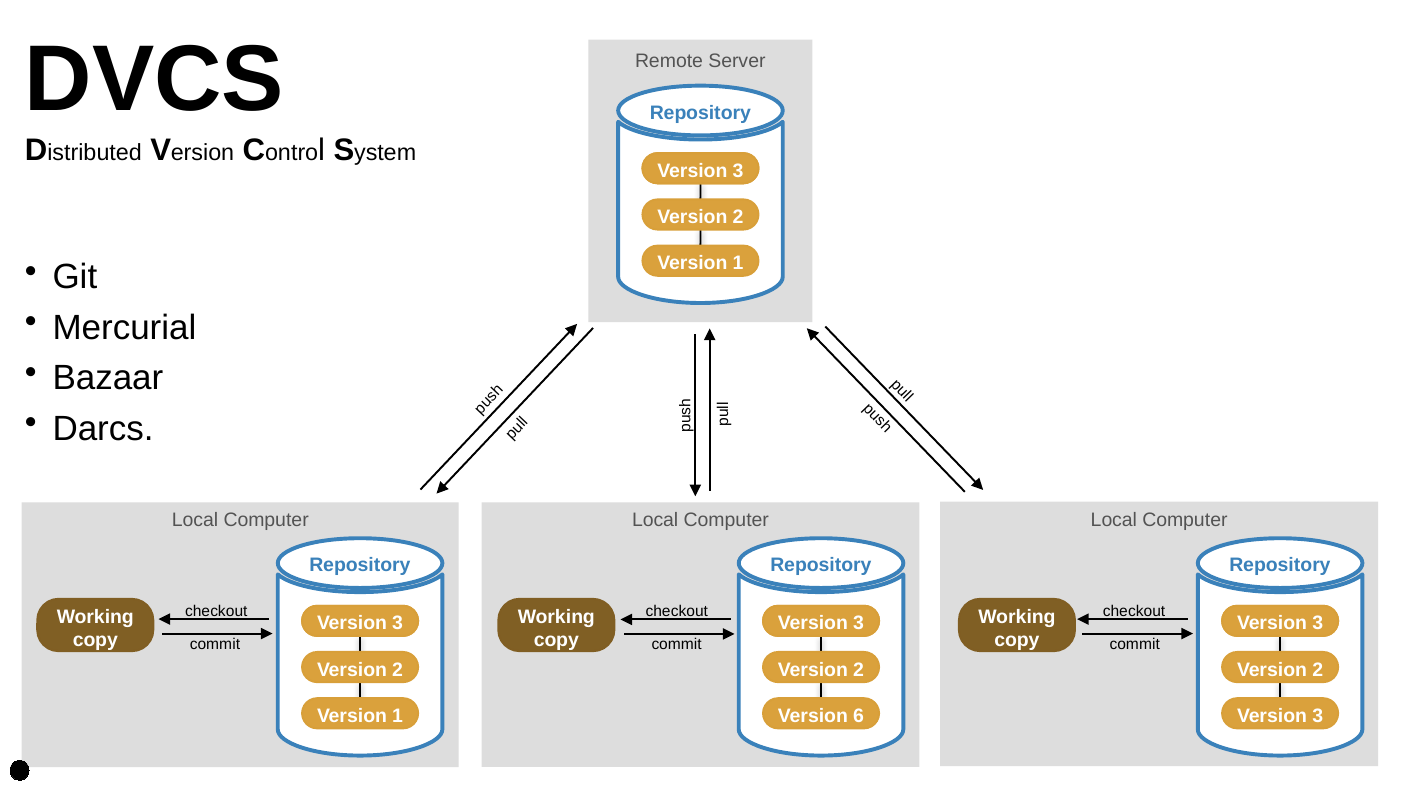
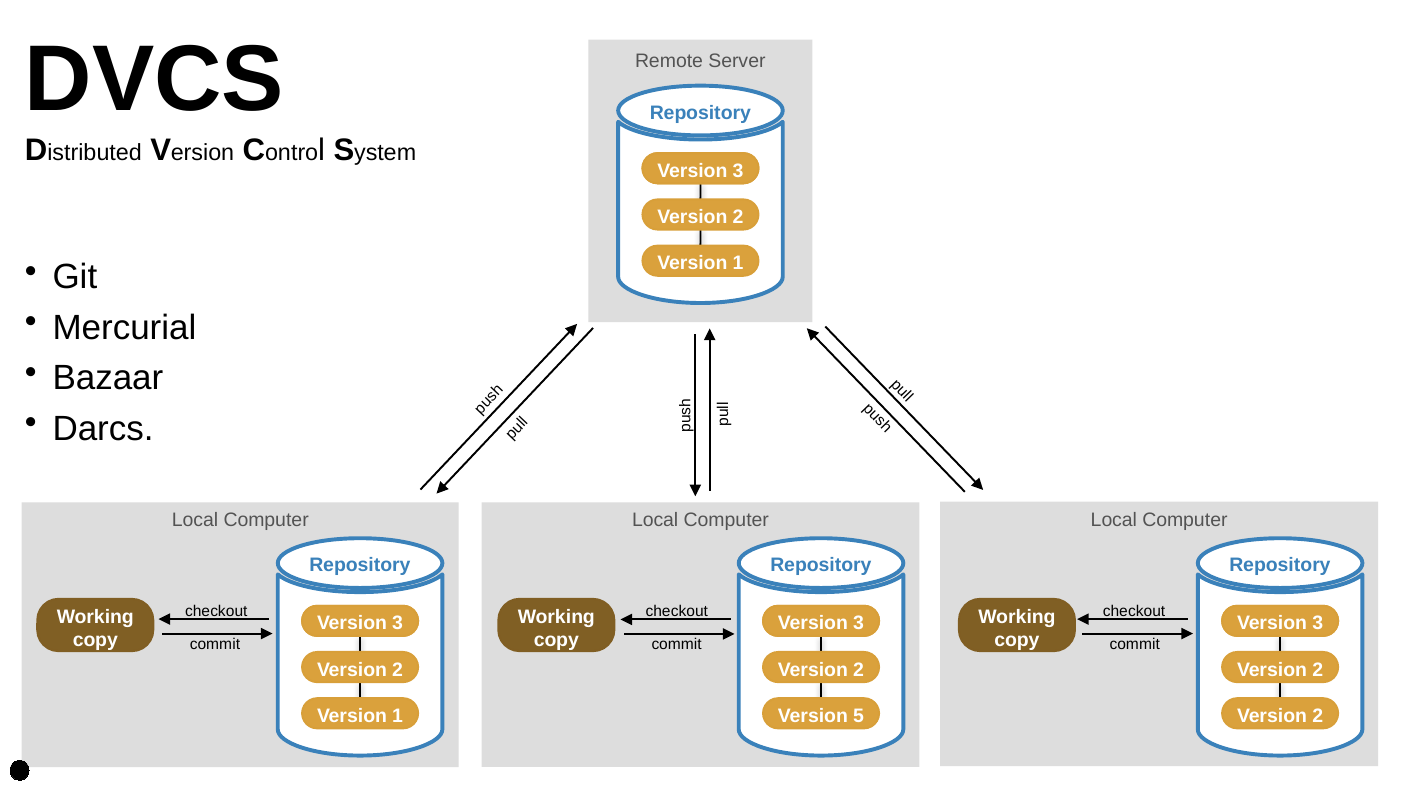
6: 6 -> 5
3 at (1318, 716): 3 -> 2
